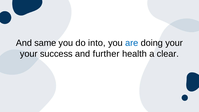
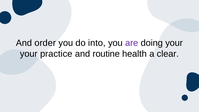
same: same -> order
are colour: blue -> purple
success: success -> practice
further: further -> routine
